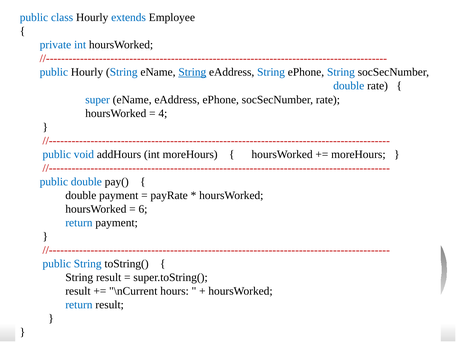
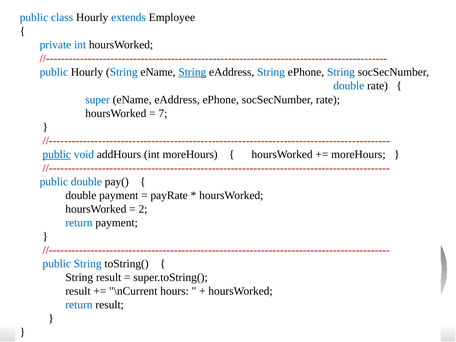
4: 4 -> 7
public at (57, 154) underline: none -> present
6: 6 -> 2
